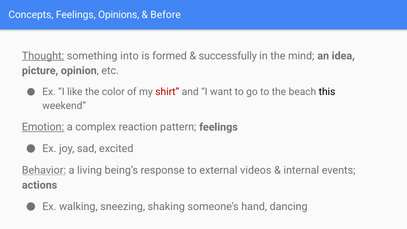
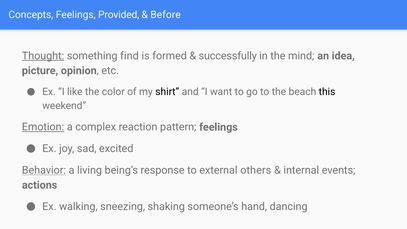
Opinions: Opinions -> Provided
into: into -> find
shirt colour: red -> black
videos: videos -> others
